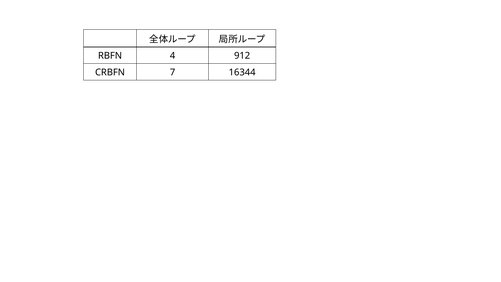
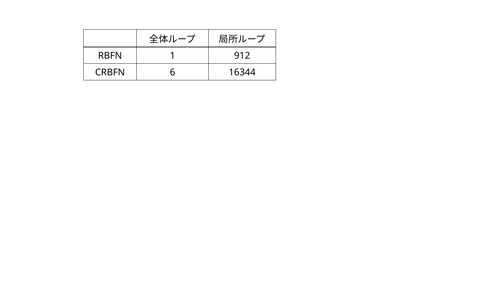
4: 4 -> 1
7: 7 -> 6
